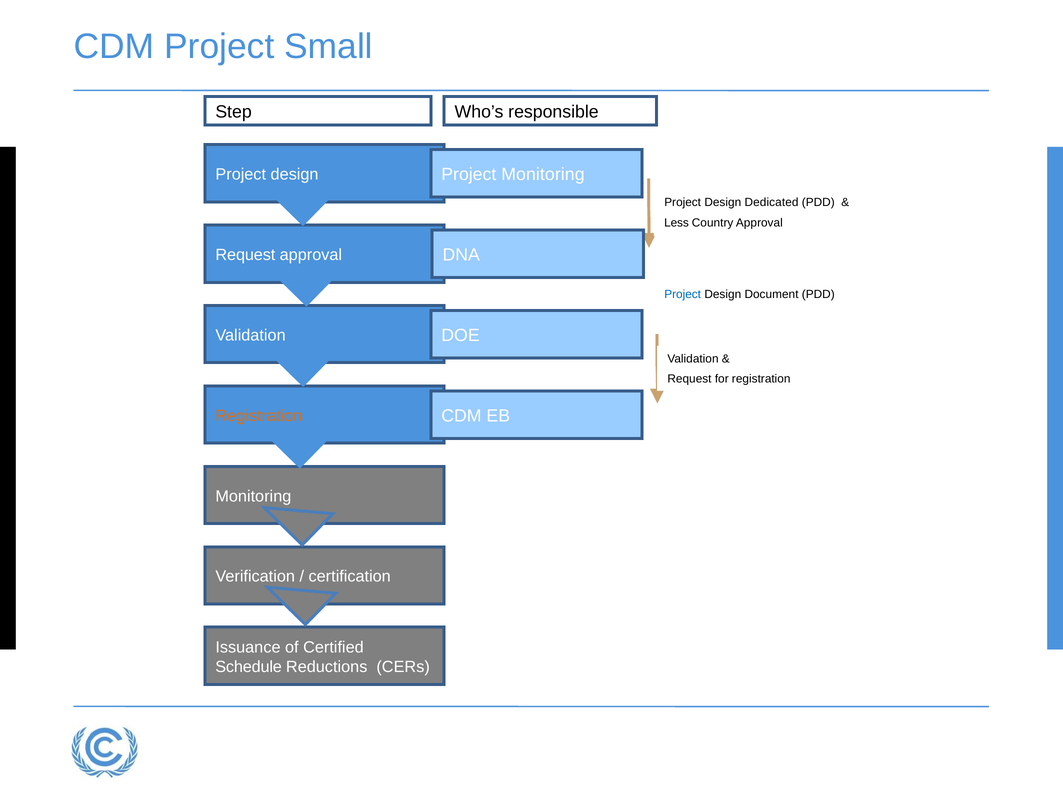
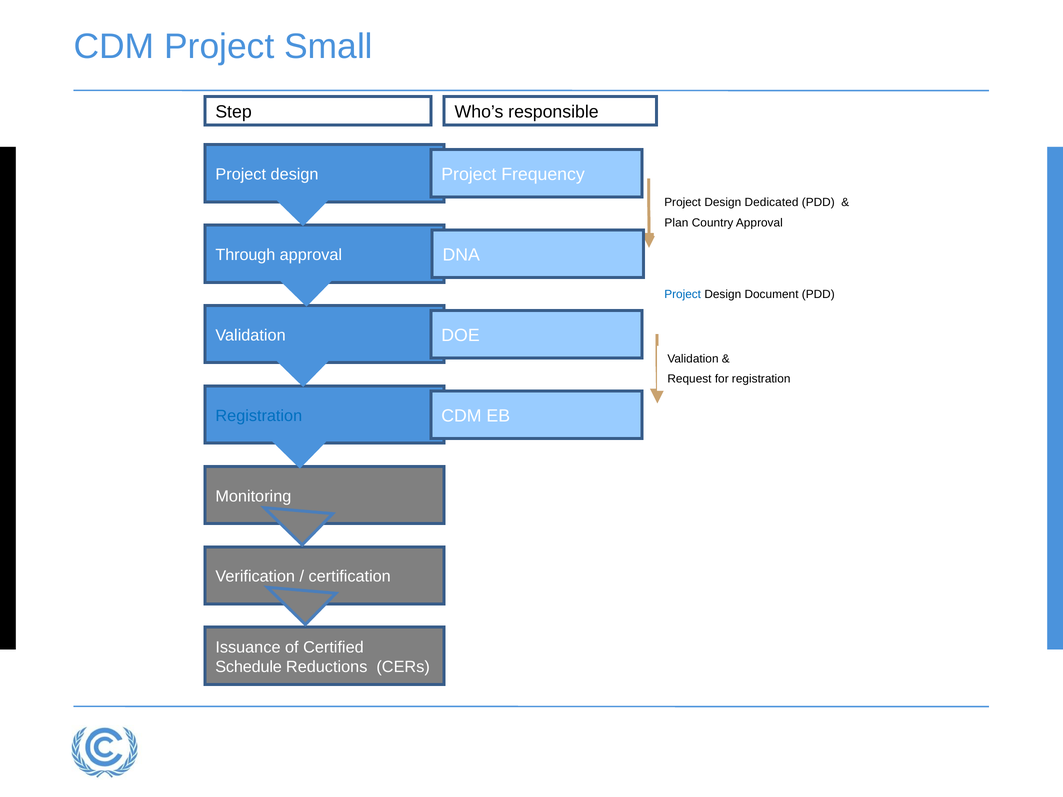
Project Monitoring: Monitoring -> Frequency
Less: Less -> Plan
Request at (245, 255): Request -> Through
Registration at (259, 416) colour: orange -> blue
